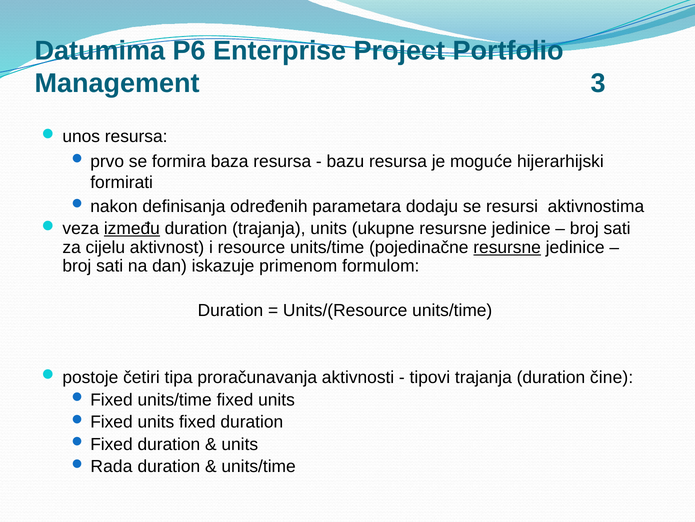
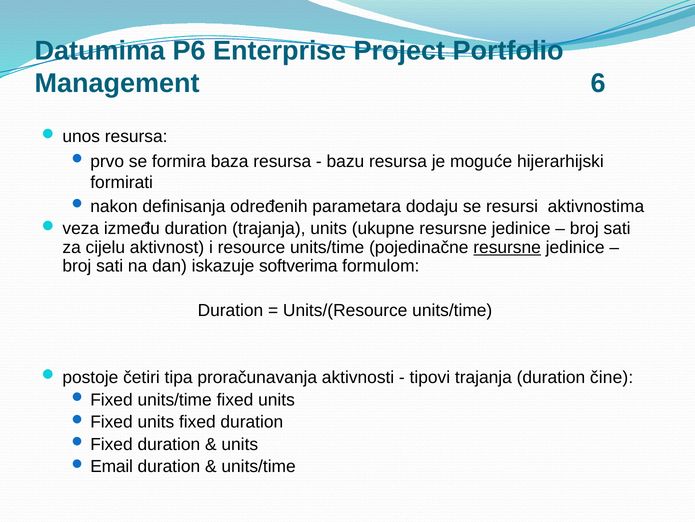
3: 3 -> 6
između underline: present -> none
primenom: primenom -> softverima
Rada: Rada -> Email
